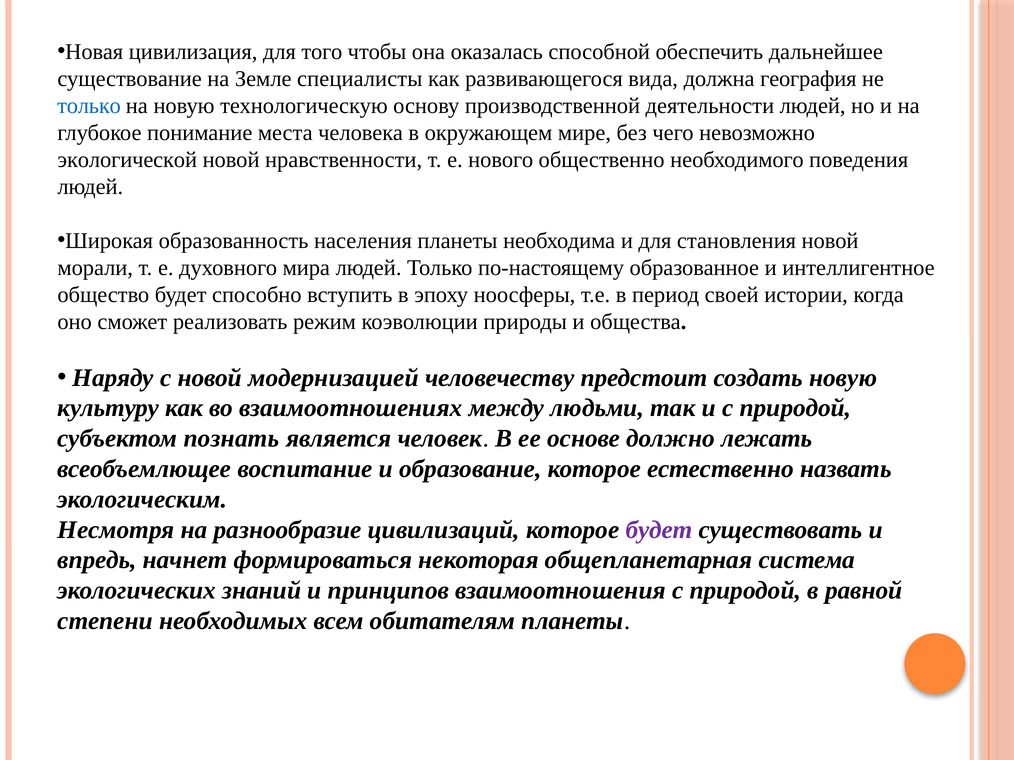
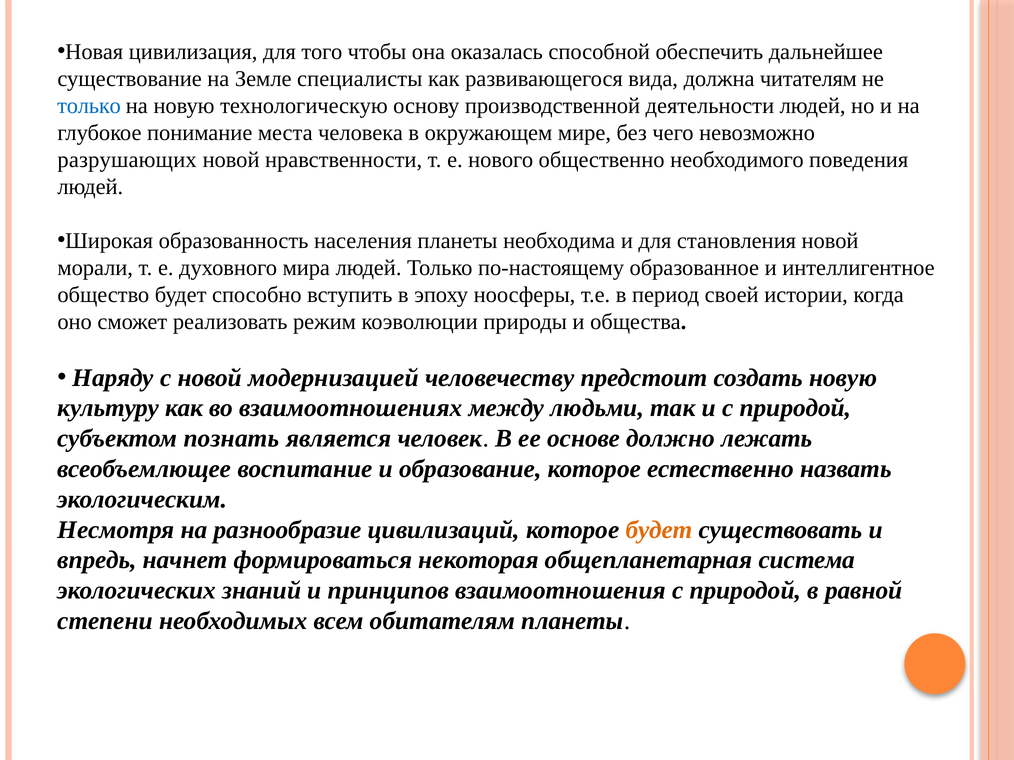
география: география -> читателям
экологической: экологической -> разрушающих
будет at (659, 530) colour: purple -> orange
